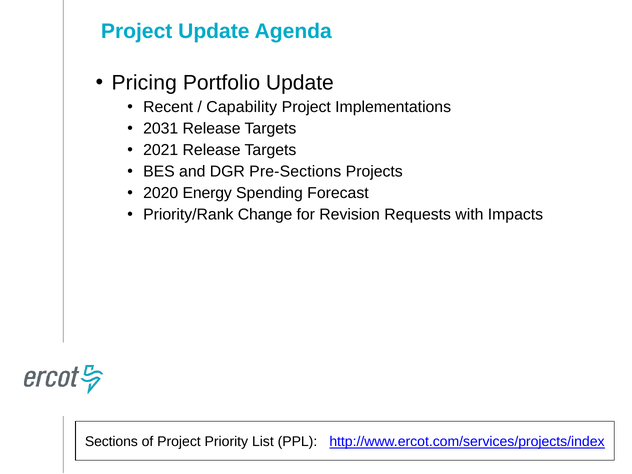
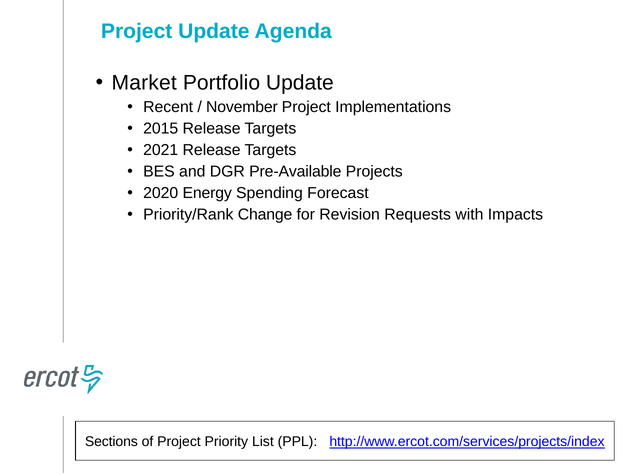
Pricing: Pricing -> Market
Capability: Capability -> November
2031: 2031 -> 2015
Pre-Sections: Pre-Sections -> Pre-Available
